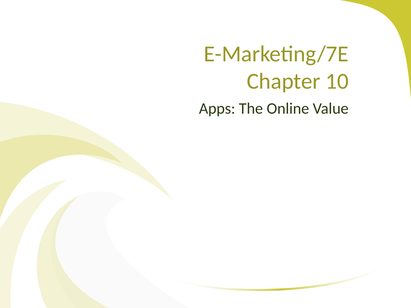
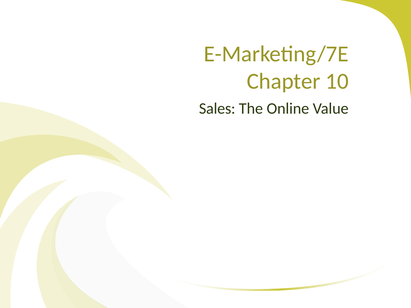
Apps: Apps -> Sales
